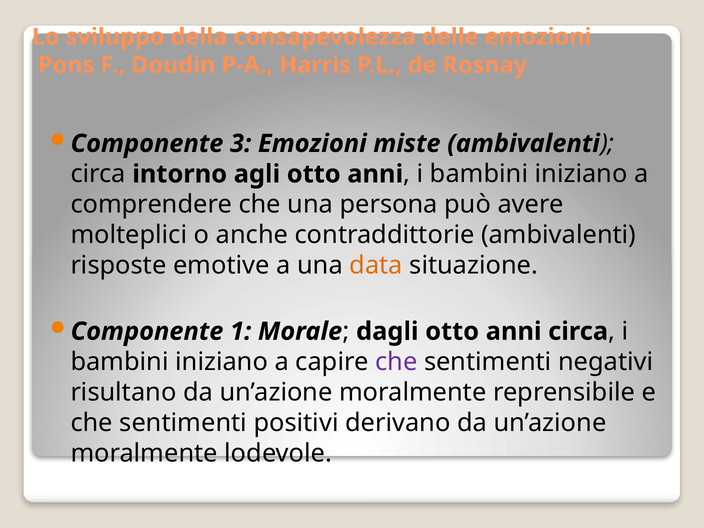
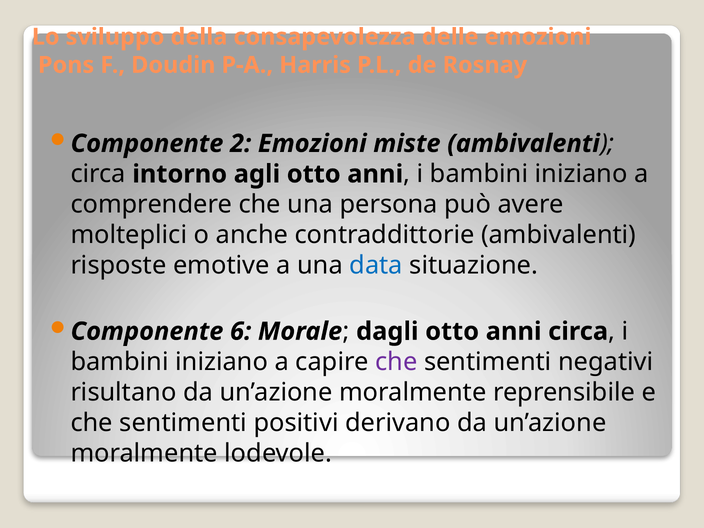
3: 3 -> 2
data colour: orange -> blue
1: 1 -> 6
